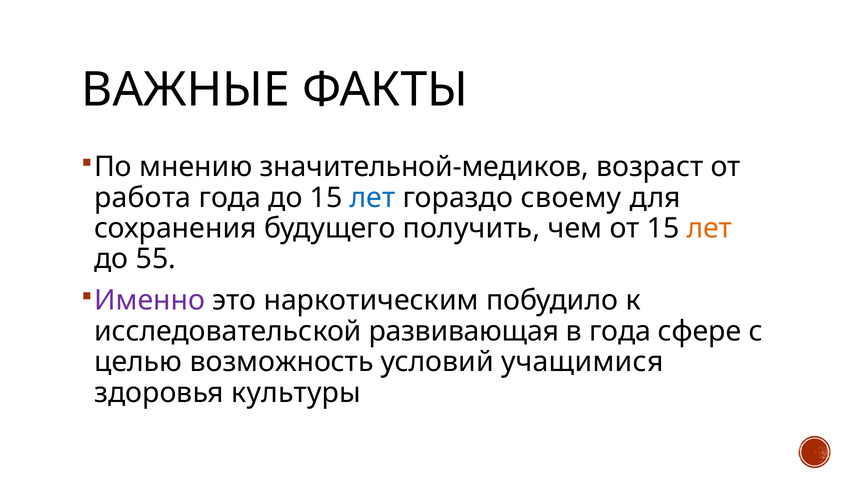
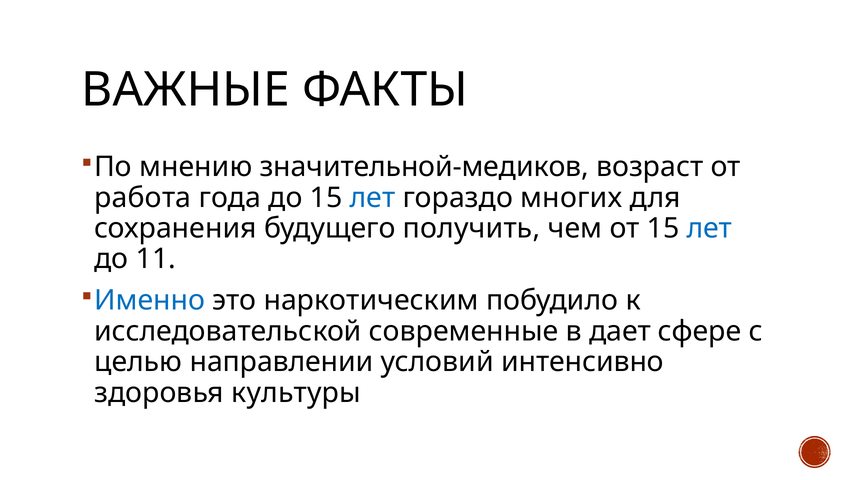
своему: своему -> многих
лет at (710, 229) colour: orange -> blue
55: 55 -> 11
Именно colour: purple -> blue
развивающая: развивающая -> современные
в года: года -> дает
возможность: возможность -> направлении
учащимися: учащимися -> интенсивно
